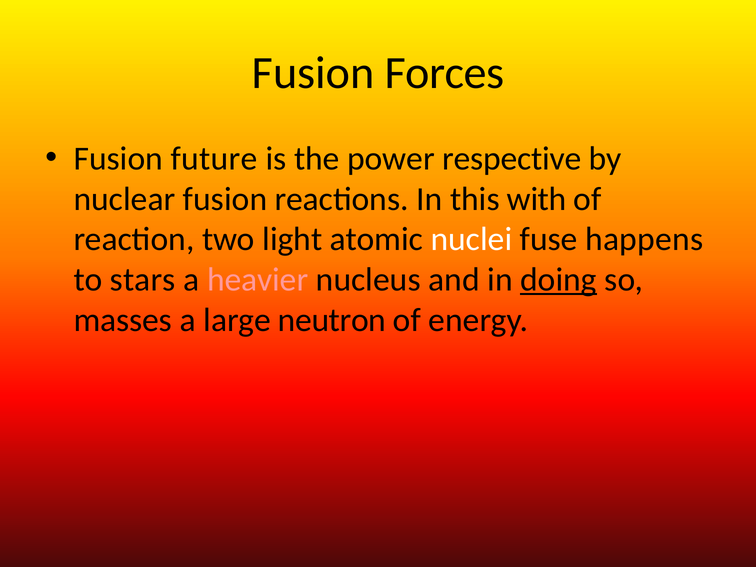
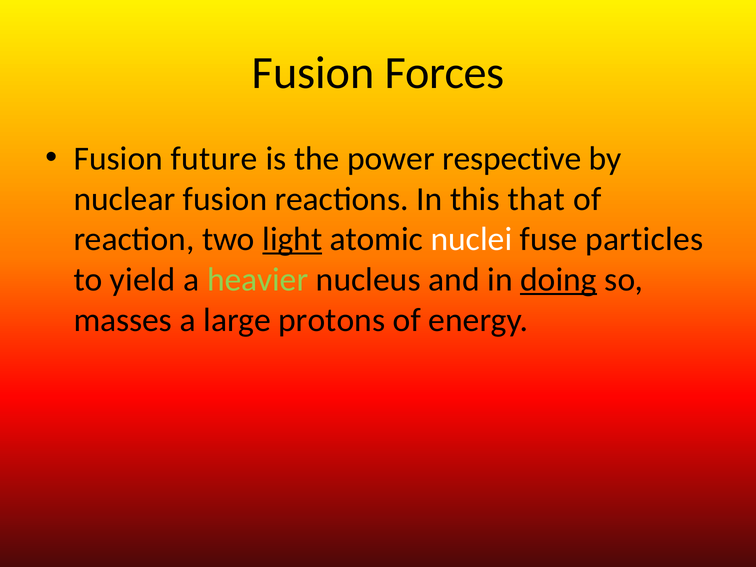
with: with -> that
light underline: none -> present
happens: happens -> particles
stars: stars -> yield
heavier colour: pink -> light green
neutron: neutron -> protons
